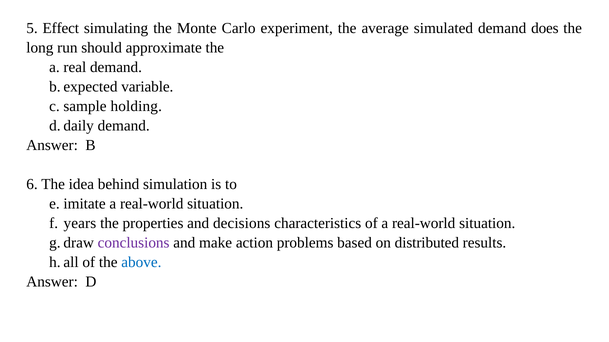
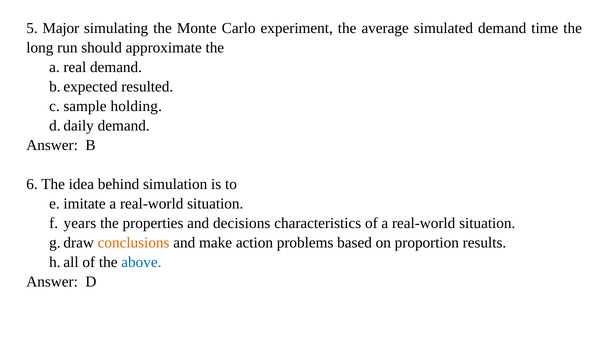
Effect: Effect -> Major
does: does -> time
variable: variable -> resulted
conclusions colour: purple -> orange
distributed: distributed -> proportion
